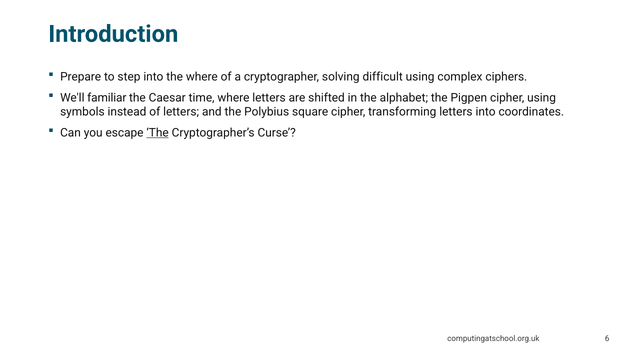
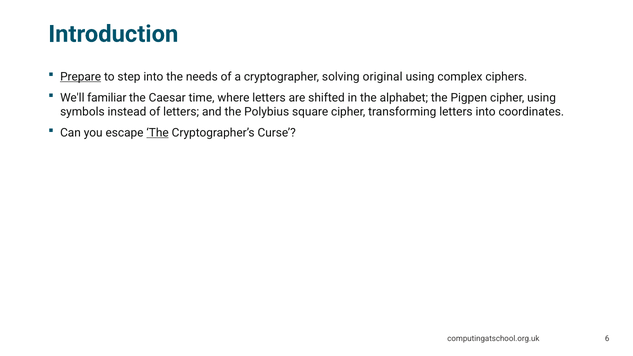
Prepare underline: none -> present
the where: where -> needs
difficult: difficult -> original
